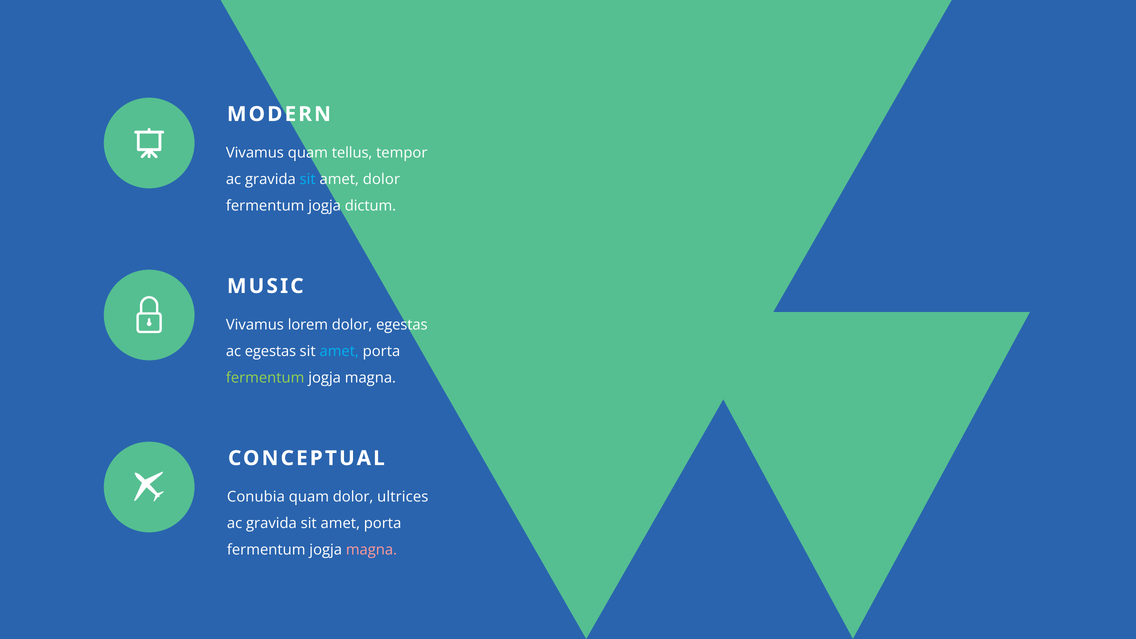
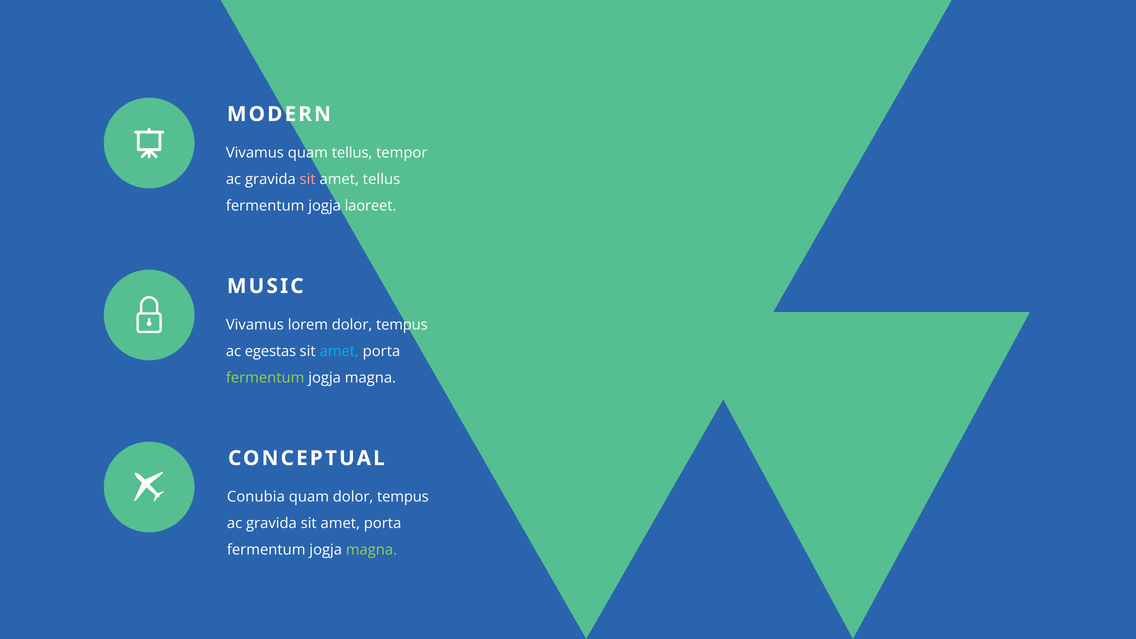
sit at (308, 179) colour: light blue -> pink
amet dolor: dolor -> tellus
dictum: dictum -> laoreet
egestas at (402, 325): egestas -> tempus
quam dolor ultrices: ultrices -> tempus
magna at (371, 550) colour: pink -> light green
